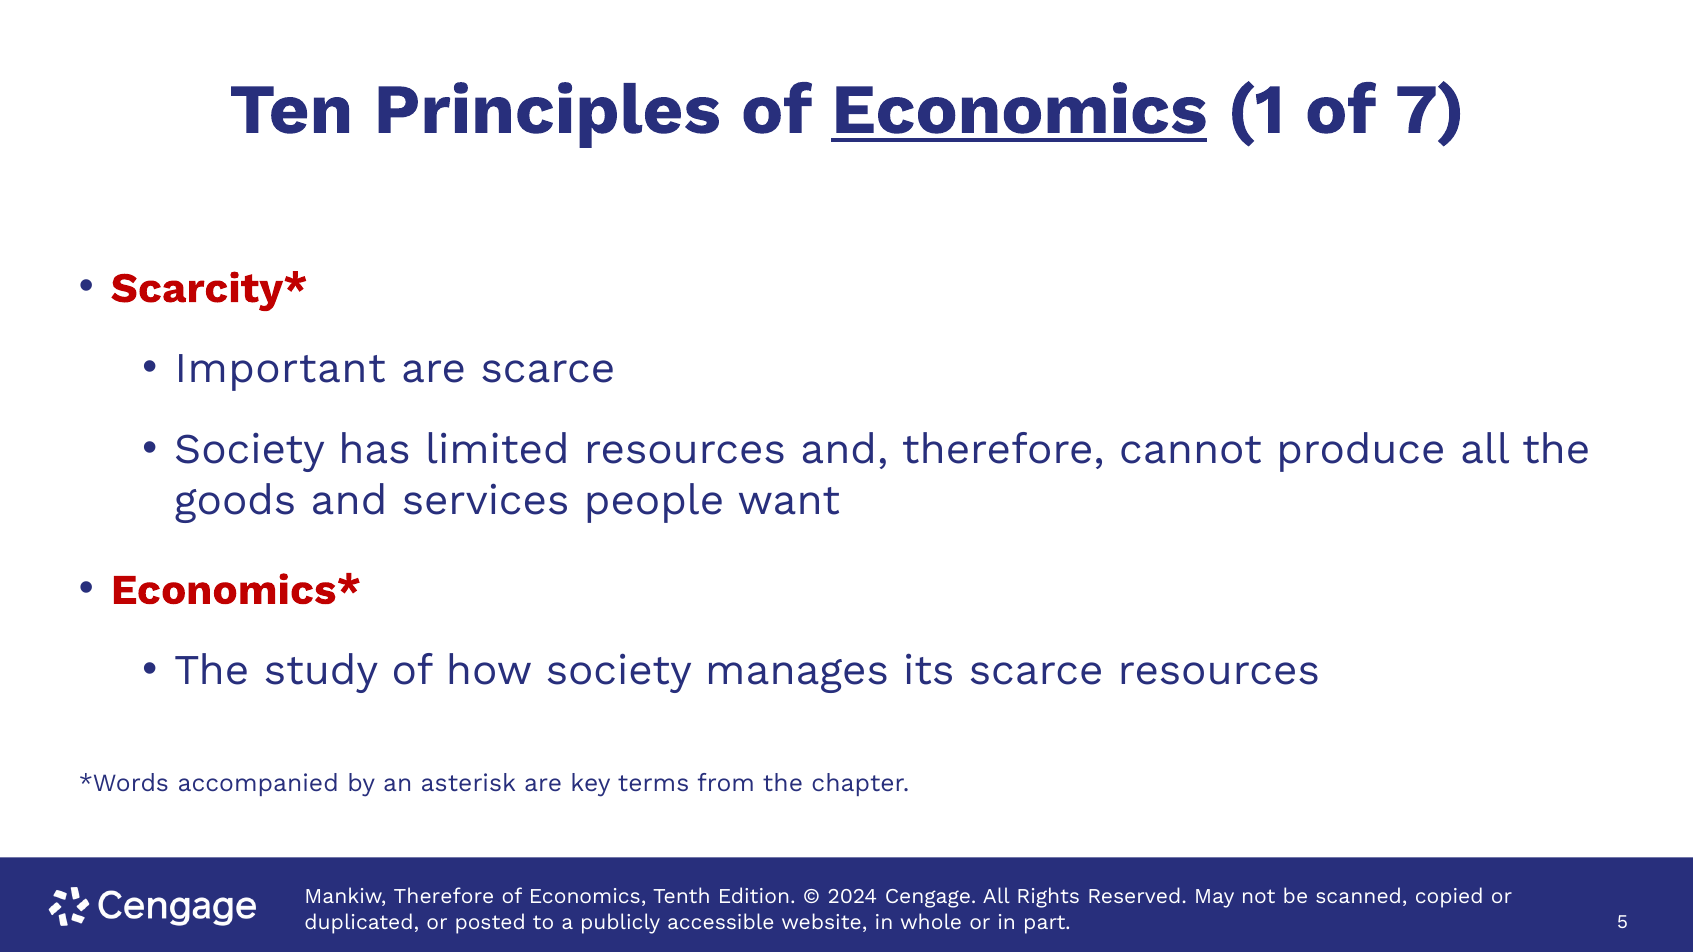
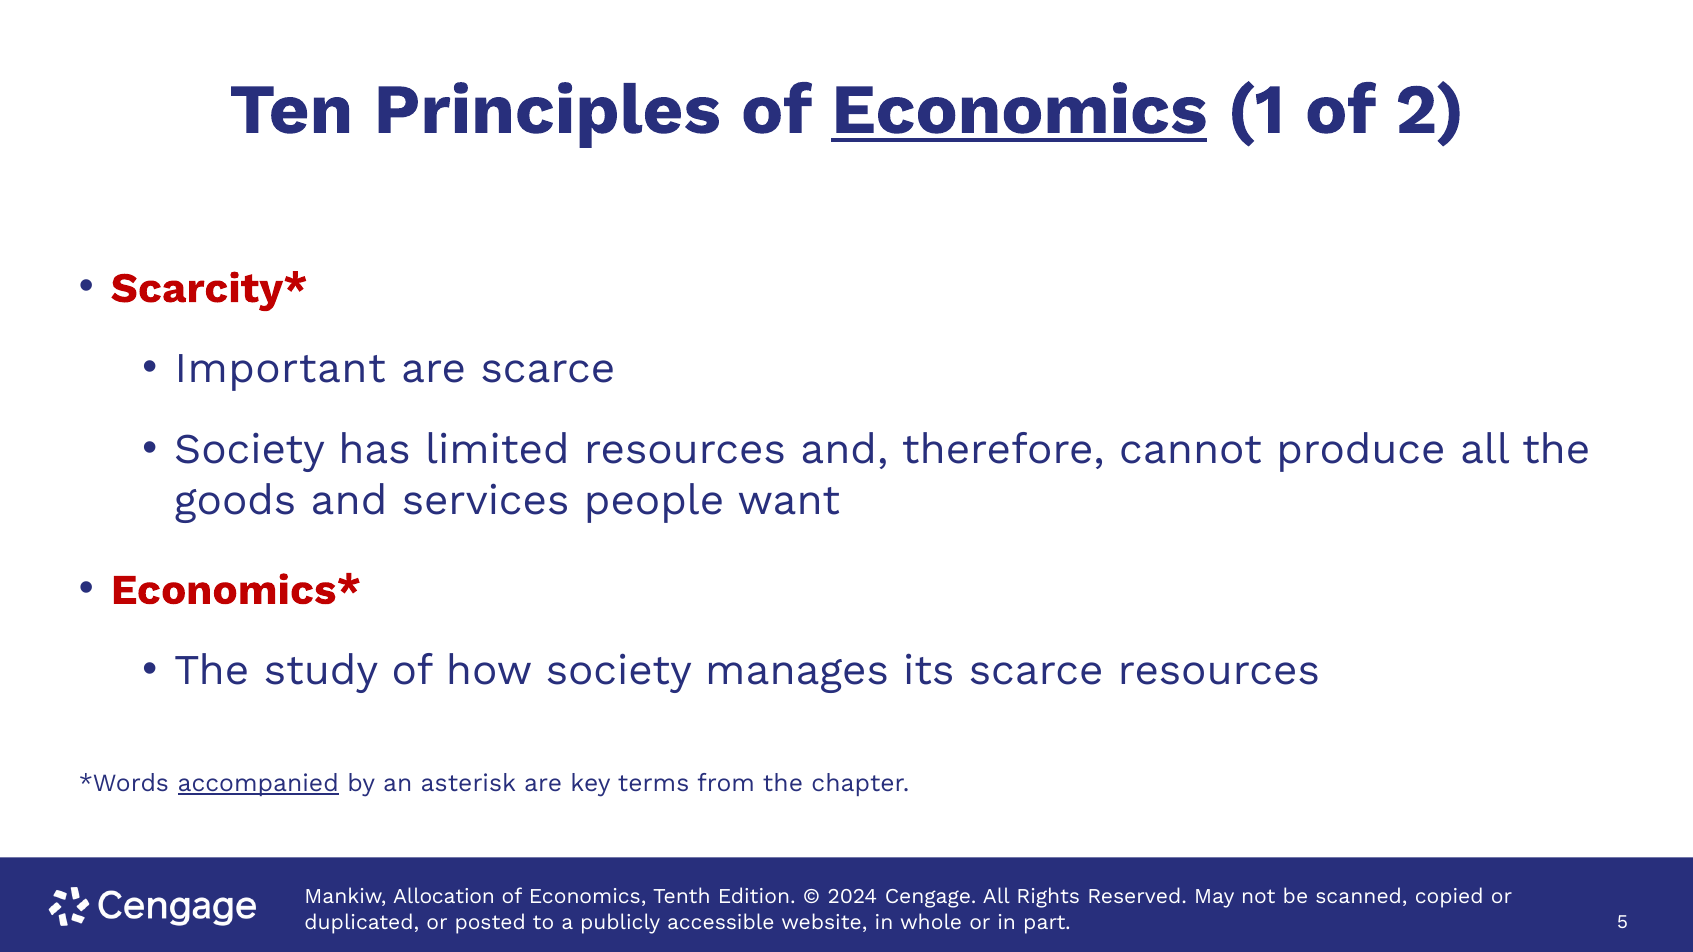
7: 7 -> 2
accompanied underline: none -> present
Therefore at (444, 897): Therefore -> Allocation
